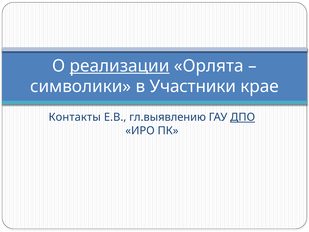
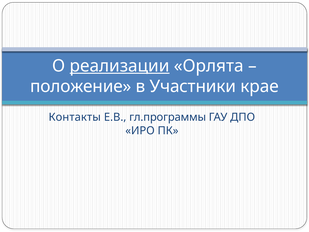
символики: символики -> положение
гл.выявлению: гл.выявлению -> гл.программы
ДПО underline: present -> none
